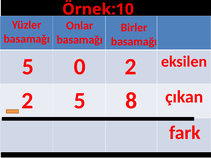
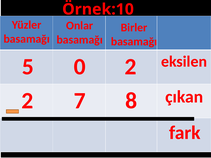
2 5: 5 -> 7
